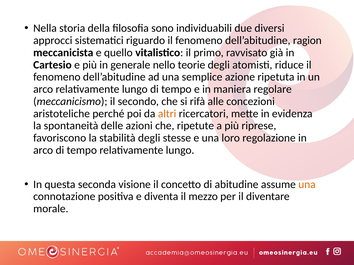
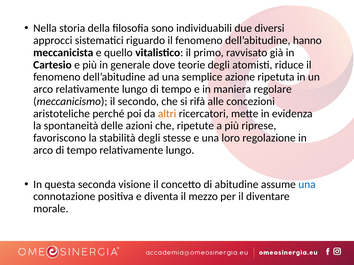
ragion: ragion -> hanno
nello: nello -> dove
una at (307, 185) colour: orange -> blue
